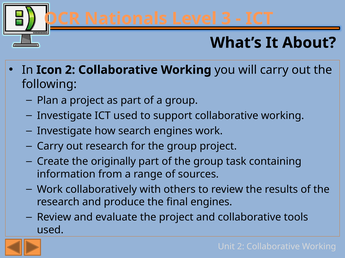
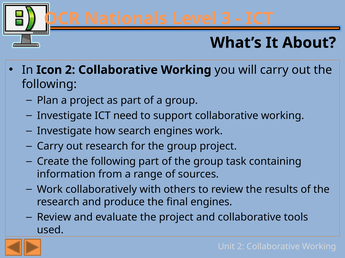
ICT used: used -> need
Create the originally: originally -> following
